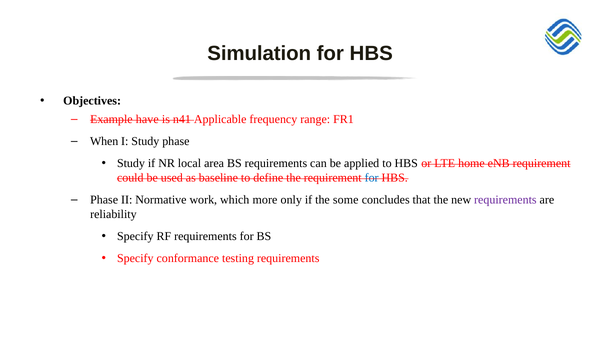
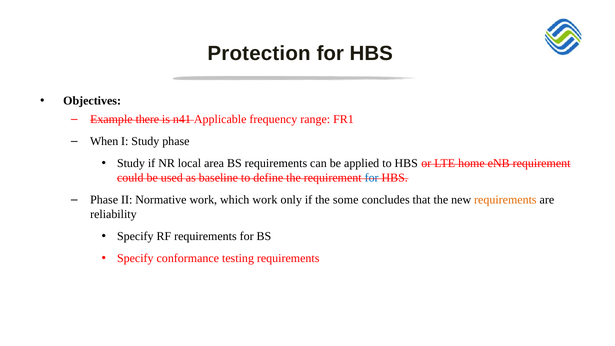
Simulation: Simulation -> Protection
have: have -> there
which more: more -> work
requirements at (505, 200) colour: purple -> orange
